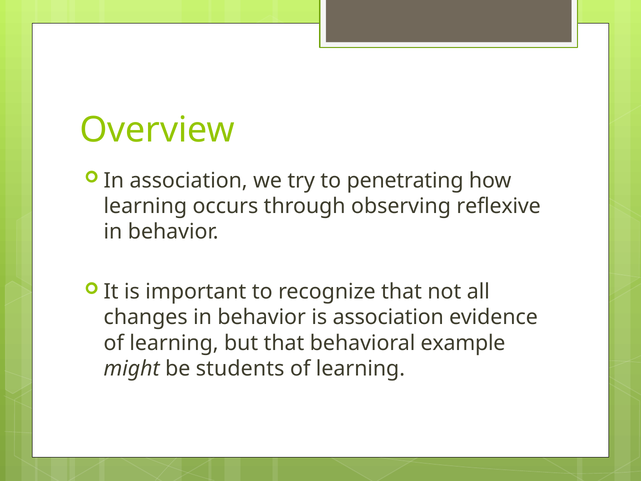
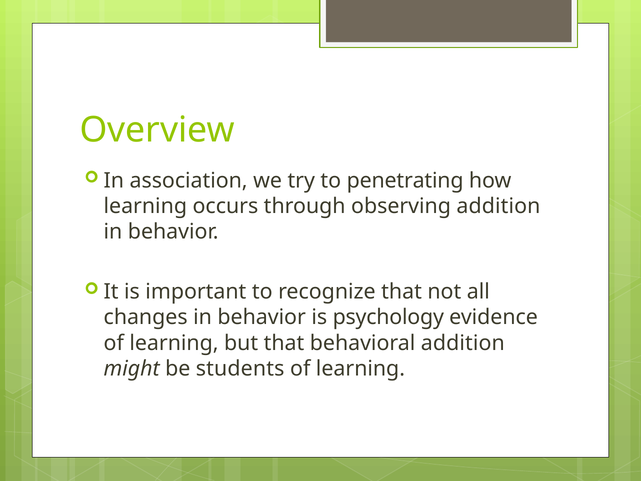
observing reflexive: reflexive -> addition
is association: association -> psychology
behavioral example: example -> addition
